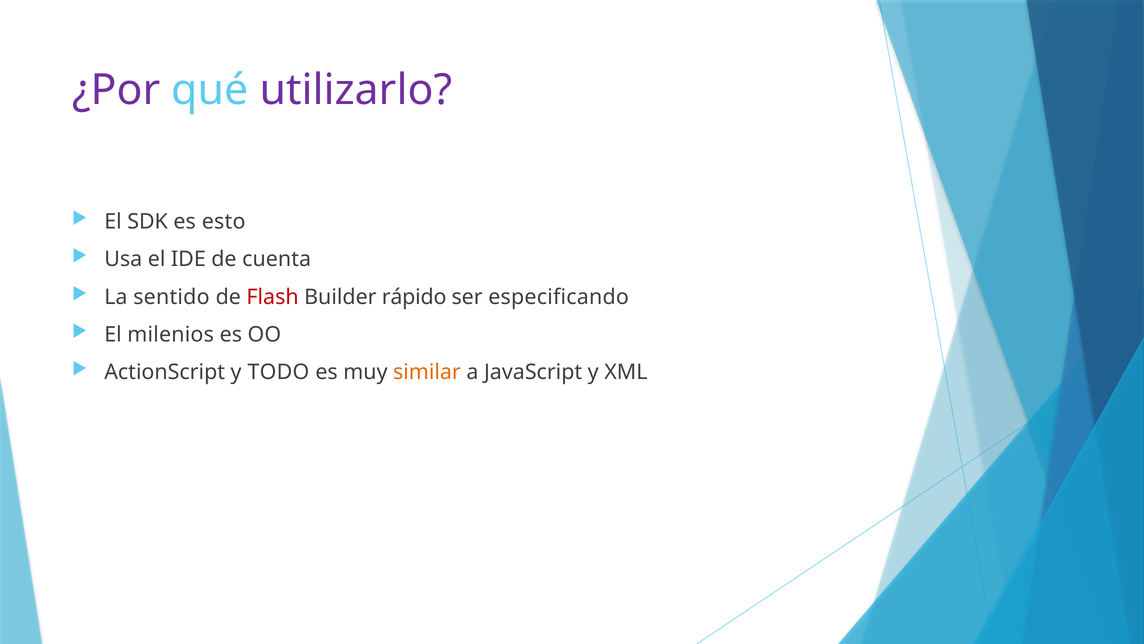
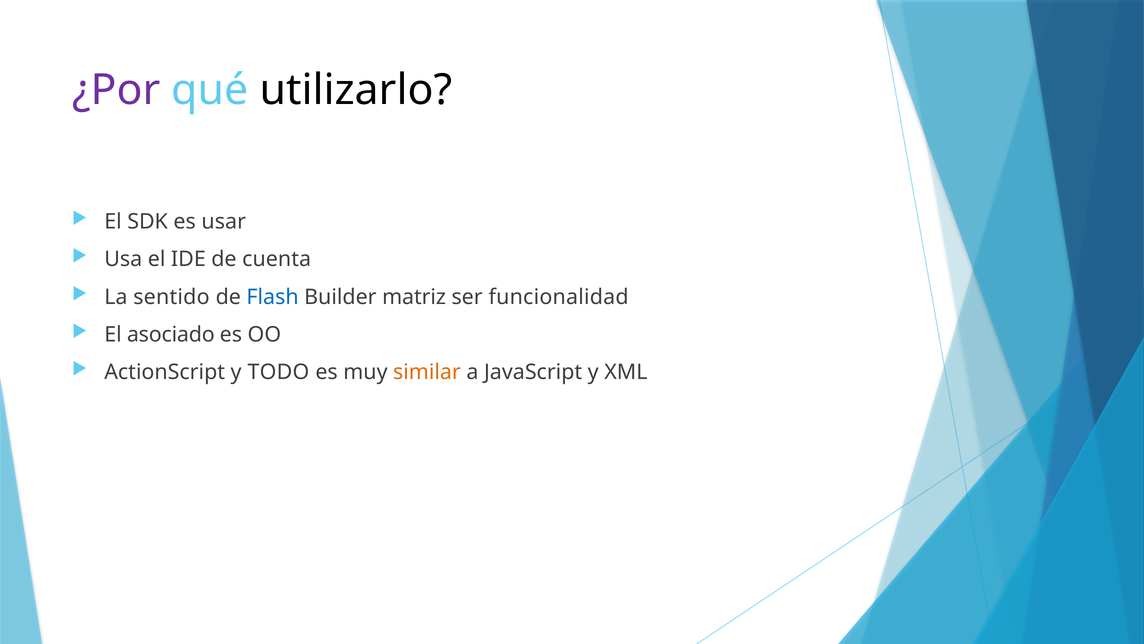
utilizarlo colour: purple -> black
esto: esto -> usar
Flash colour: red -> blue
rápido: rápido -> matriz
especificando: especificando -> funcionalidad
milenios: milenios -> asociado
